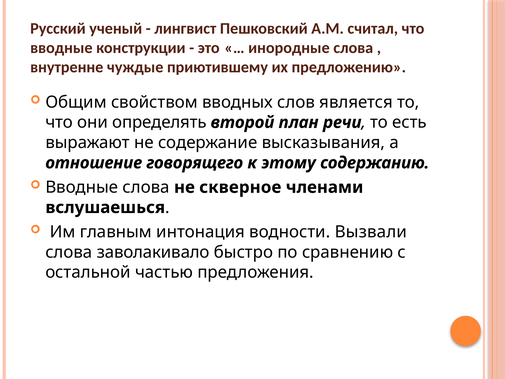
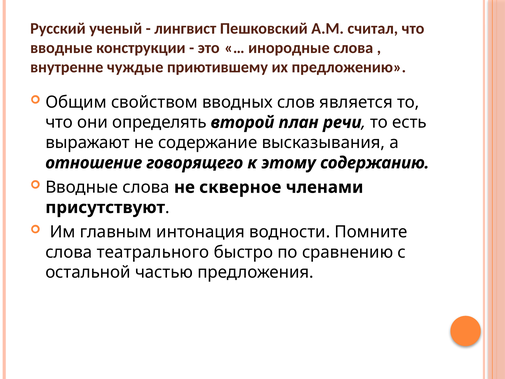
вслушаешься: вслушаешься -> присутствуют
Вызвали: Вызвали -> Помните
заволакивало: заволакивало -> театрального
